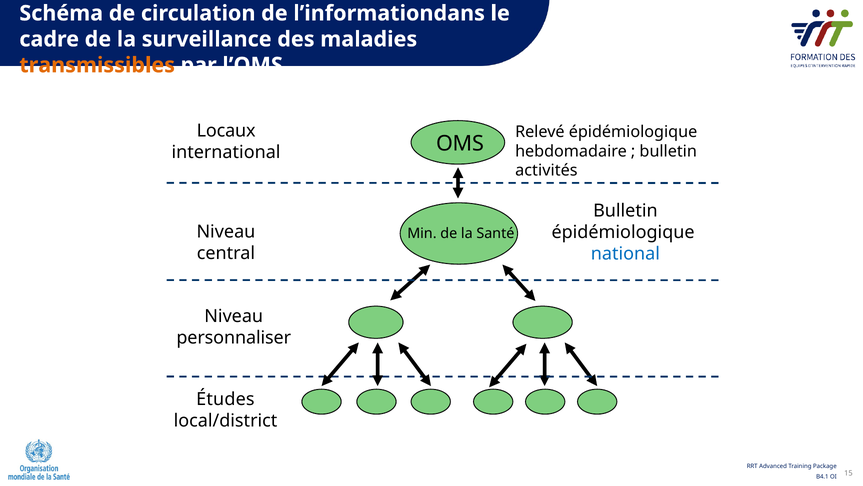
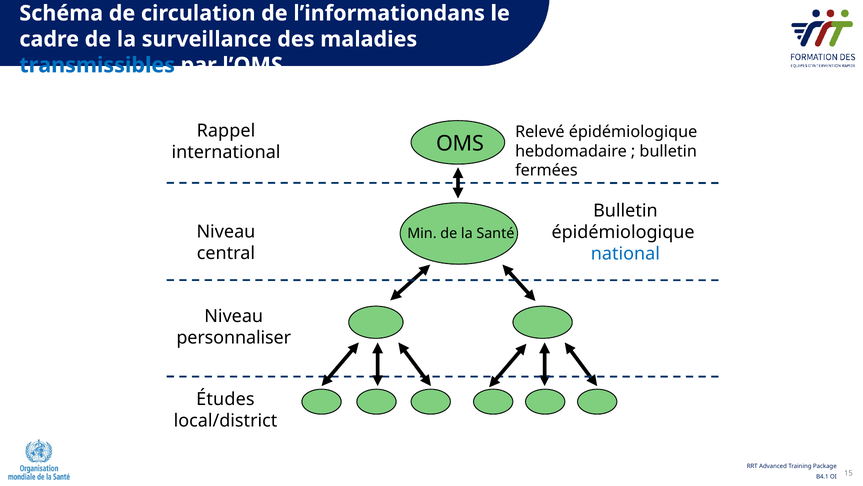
transmissibles colour: orange -> blue
Locaux: Locaux -> Rappel
activités: activités -> fermées
